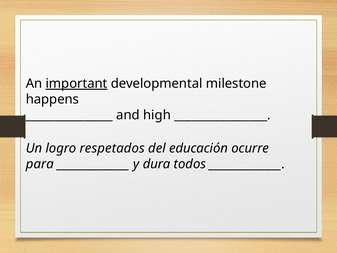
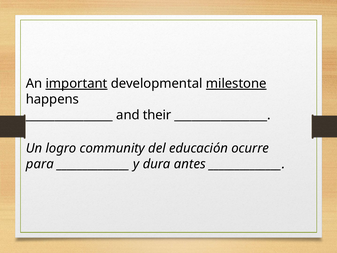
milestone underline: none -> present
high: high -> their
respetados: respetados -> community
todos: todos -> antes
